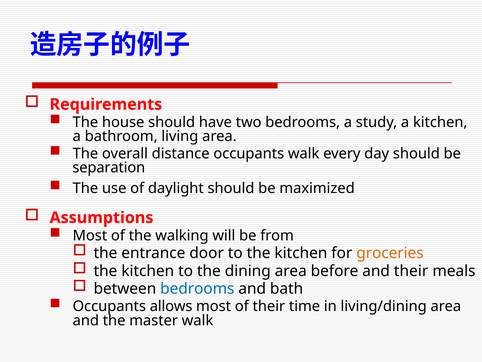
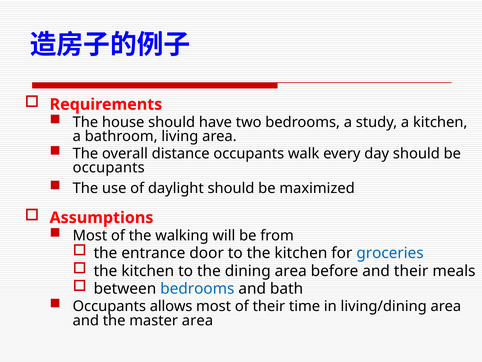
separation at (109, 167): separation -> occupants
groceries colour: orange -> blue
master walk: walk -> area
